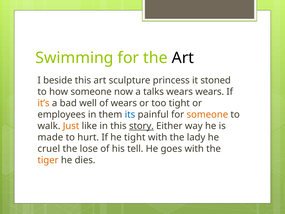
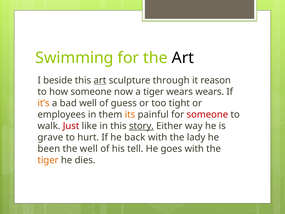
art at (100, 80) underline: none -> present
princess: princess -> through
stoned: stoned -> reason
a talks: talks -> tiger
of wears: wears -> guess
its colour: blue -> orange
someone at (207, 114) colour: orange -> red
Just colour: orange -> red
made: made -> grave
he tight: tight -> back
cruel: cruel -> been
the lose: lose -> well
